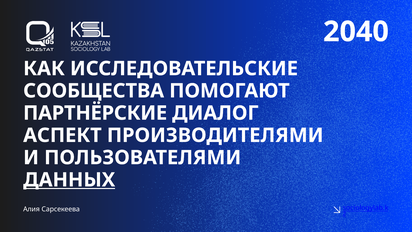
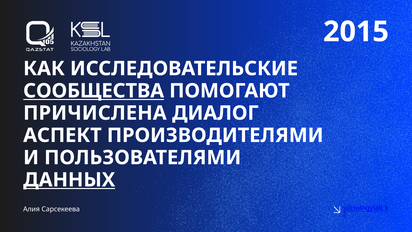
2040: 2040 -> 2015
СООБЩЕСТВА underline: none -> present
ПАРТНЁРСКИЕ: ПАРТНЁРСКИЕ -> ПРИЧИСЛЕНА
